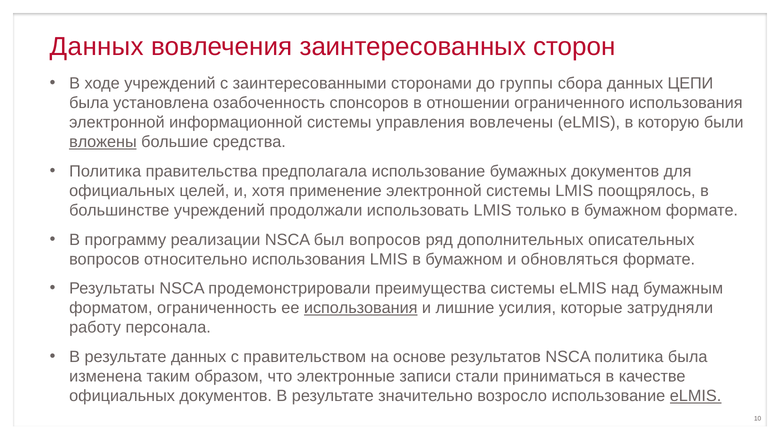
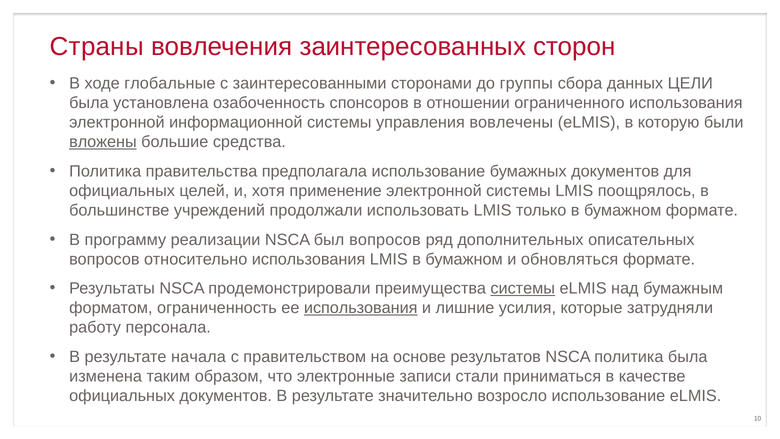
Данных at (97, 47): Данных -> Страны
ходе учреждений: учреждений -> глобальные
ЦЕПИ: ЦЕПИ -> ЦЕЛИ
системы at (523, 288) underline: none -> present
результате данных: данных -> начала
eLMIS at (696, 396) underline: present -> none
